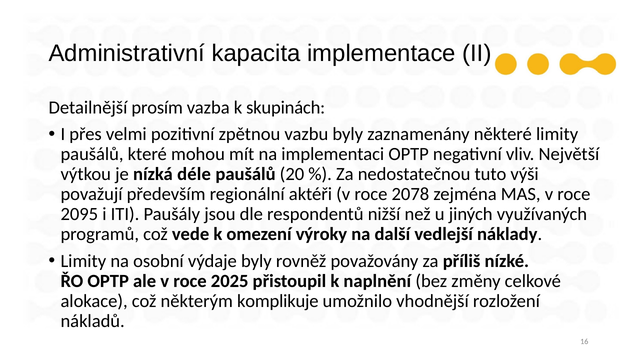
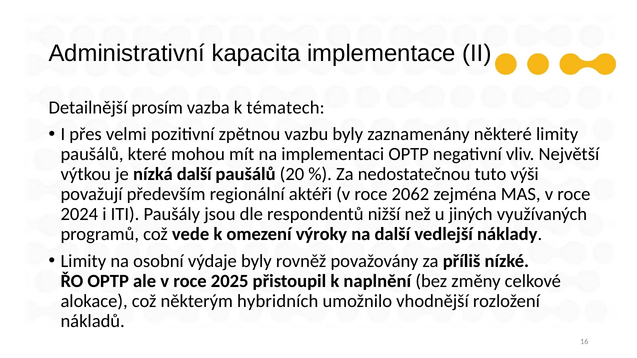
skupinách: skupinách -> tématech
nízká déle: déle -> další
2078: 2078 -> 2062
2095: 2095 -> 2024
komplikuje: komplikuje -> hybridních
